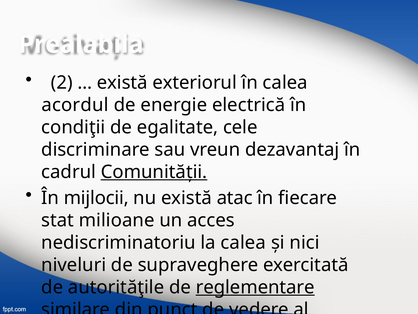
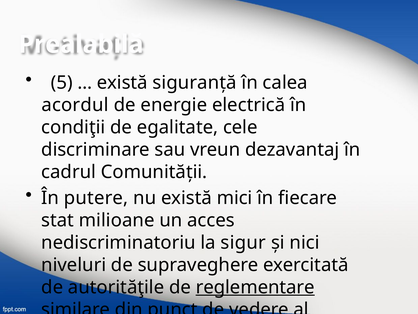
2: 2 -> 5
exteriorul: exteriorul -> siguranţă
Comunităţii underline: present -> none
mijlocii: mijlocii -> putere
atac: atac -> mici
la calea: calea -> sigur
